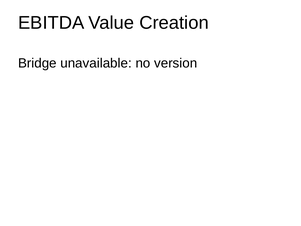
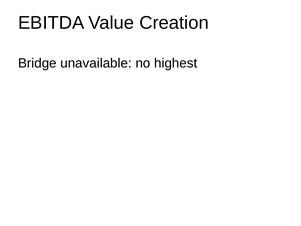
version: version -> highest
